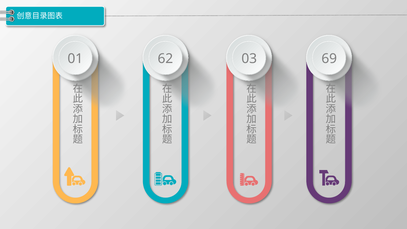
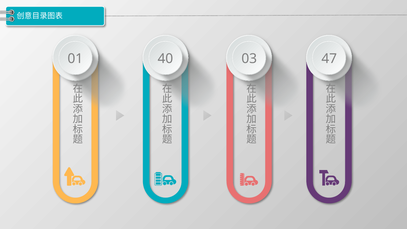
62: 62 -> 40
69: 69 -> 47
